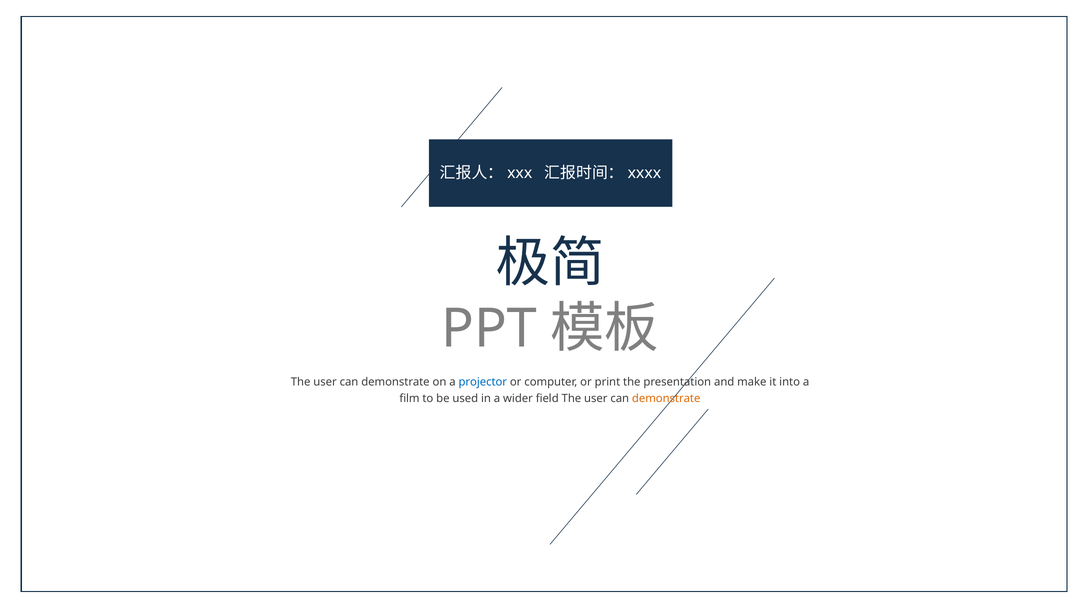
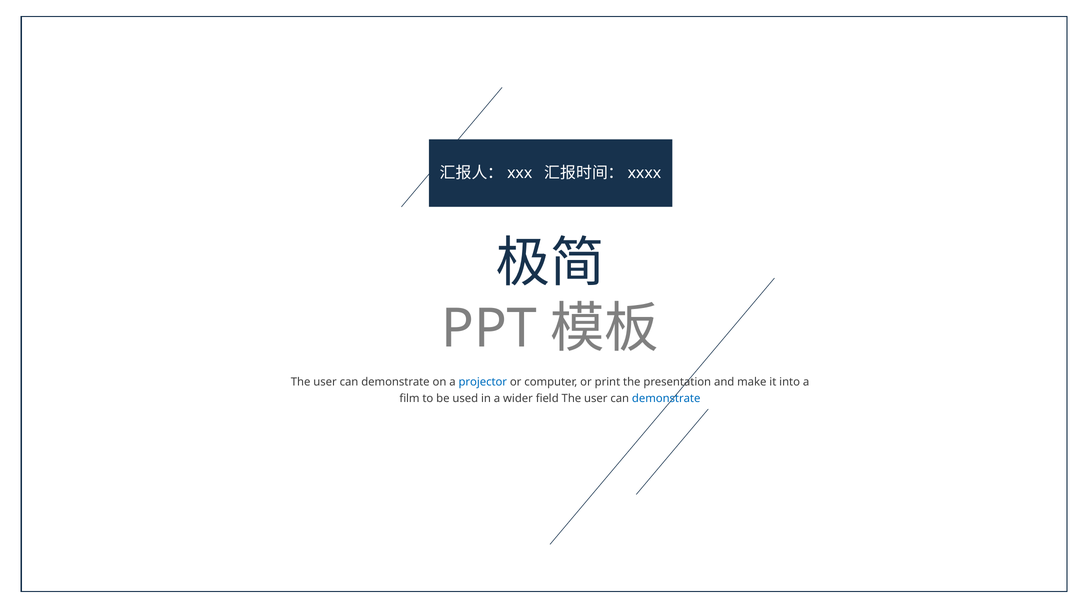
demonstrate at (666, 399) colour: orange -> blue
